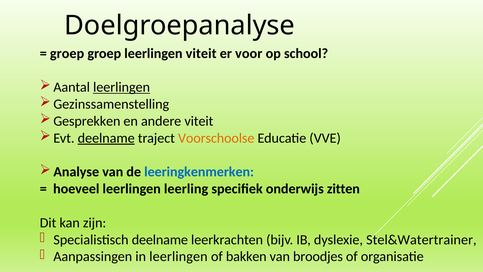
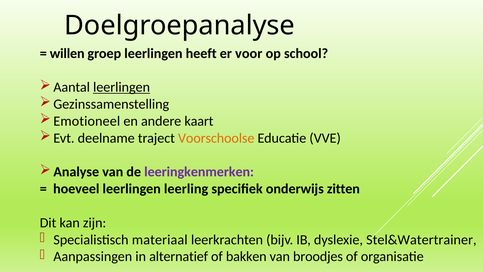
groep at (67, 53): groep -> willen
leerlingen viteit: viteit -> heeft
Gesprekken: Gesprekken -> Emotioneel
andere viteit: viteit -> kaart
deelname at (106, 138) underline: present -> none
leeringkenmerken colour: blue -> purple
Specialistisch deelname: deelname -> materiaal
in leerlingen: leerlingen -> alternatief
